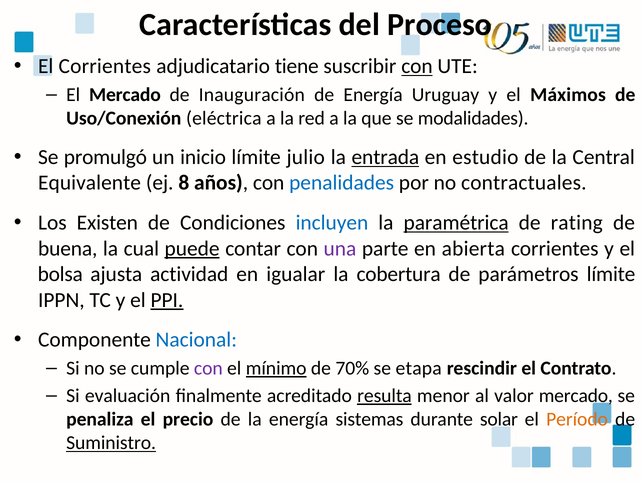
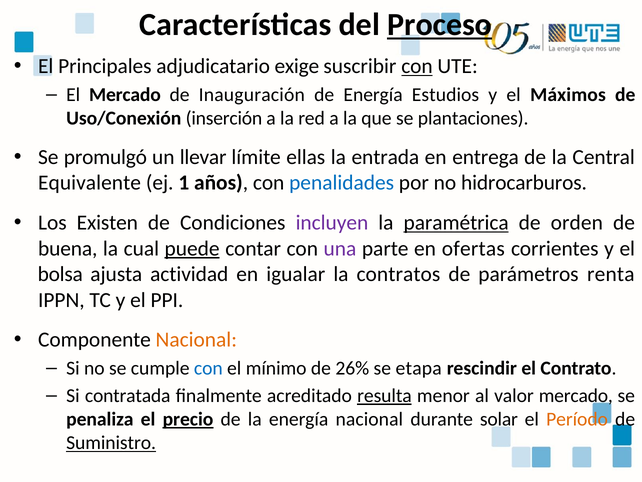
Proceso underline: none -> present
El Corrientes: Corrientes -> Principales
tiene: tiene -> exige
Uruguay: Uruguay -> Estudios
eléctrica: eléctrica -> inserción
modalidades: modalidades -> plantaciones
inicio: inicio -> llevar
julio: julio -> ellas
entrada underline: present -> none
estudio: estudio -> entrega
8: 8 -> 1
contractuales: contractuales -> hidrocarburos
incluyen colour: blue -> purple
rating: rating -> orden
abierta: abierta -> ofertas
cobertura: cobertura -> contratos
parámetros límite: límite -> renta
PPI underline: present -> none
Nacional at (196, 340) colour: blue -> orange
con at (208, 368) colour: purple -> blue
mínimo underline: present -> none
70%: 70% -> 26%
evaluación: evaluación -> contratada
precio underline: none -> present
energía sistemas: sistemas -> nacional
